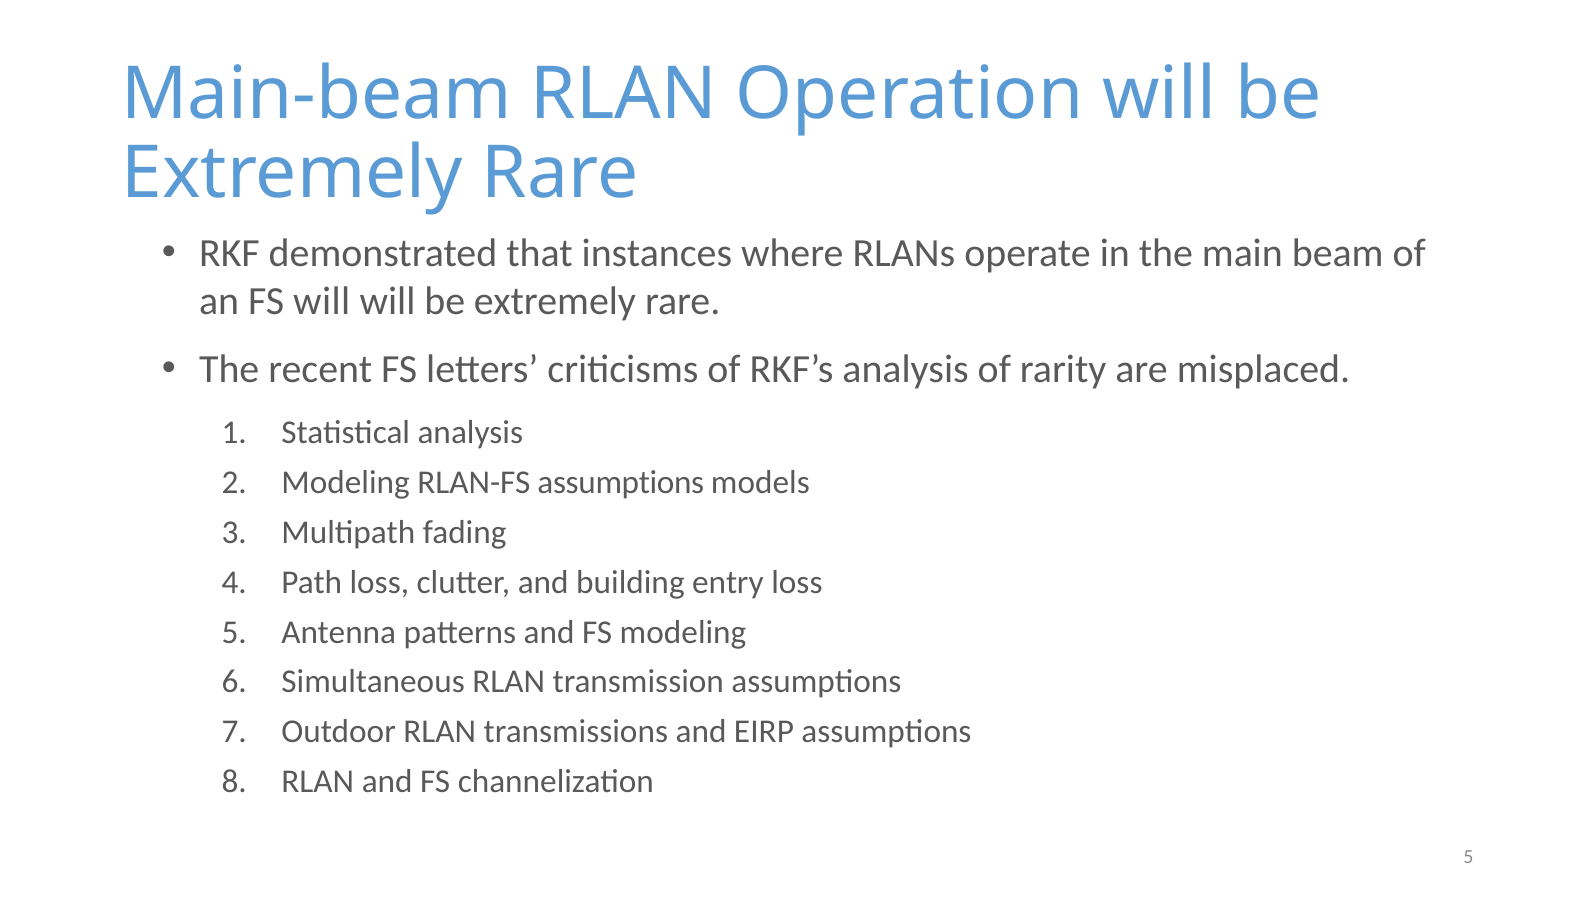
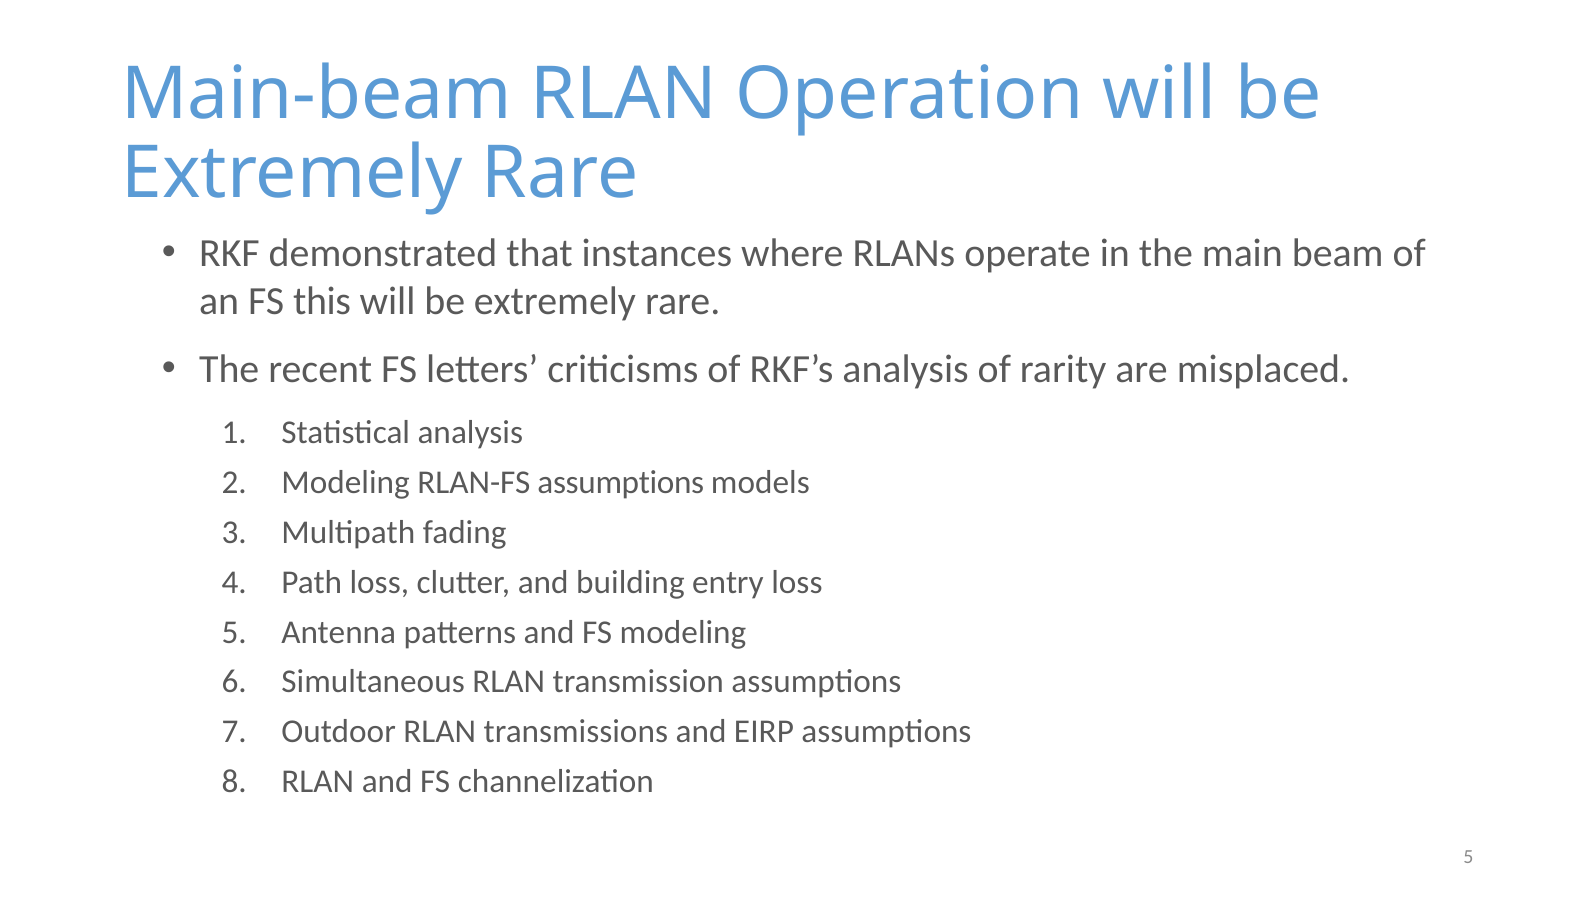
FS will: will -> this
